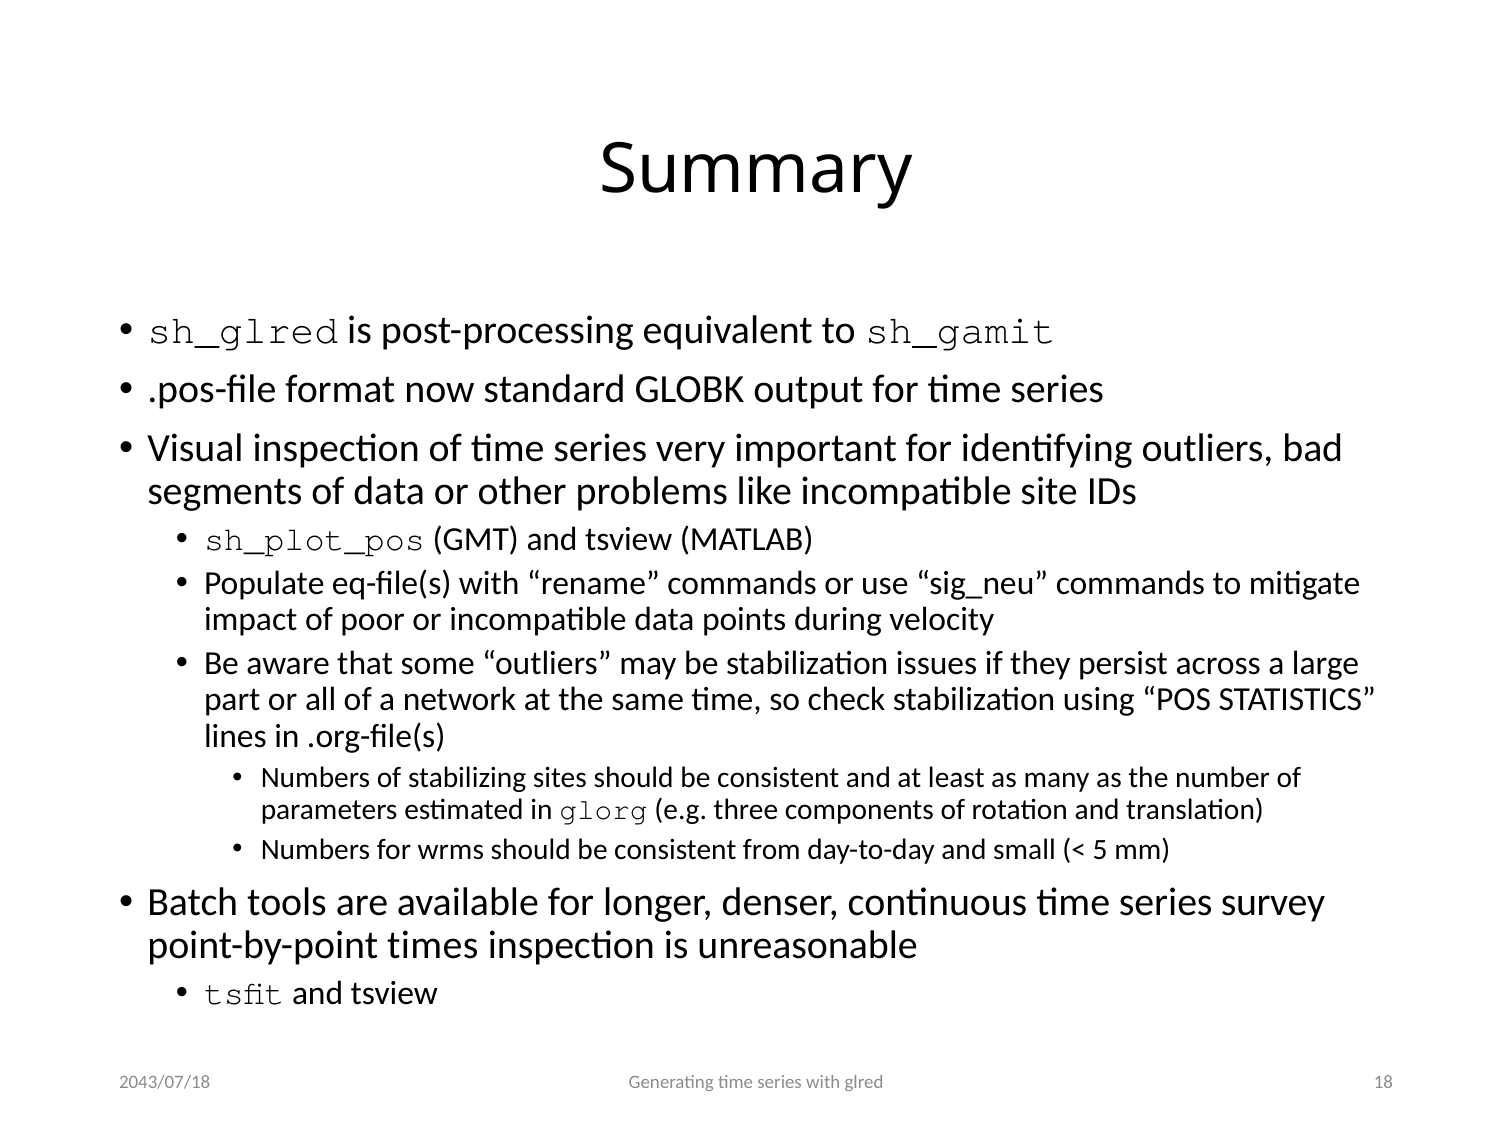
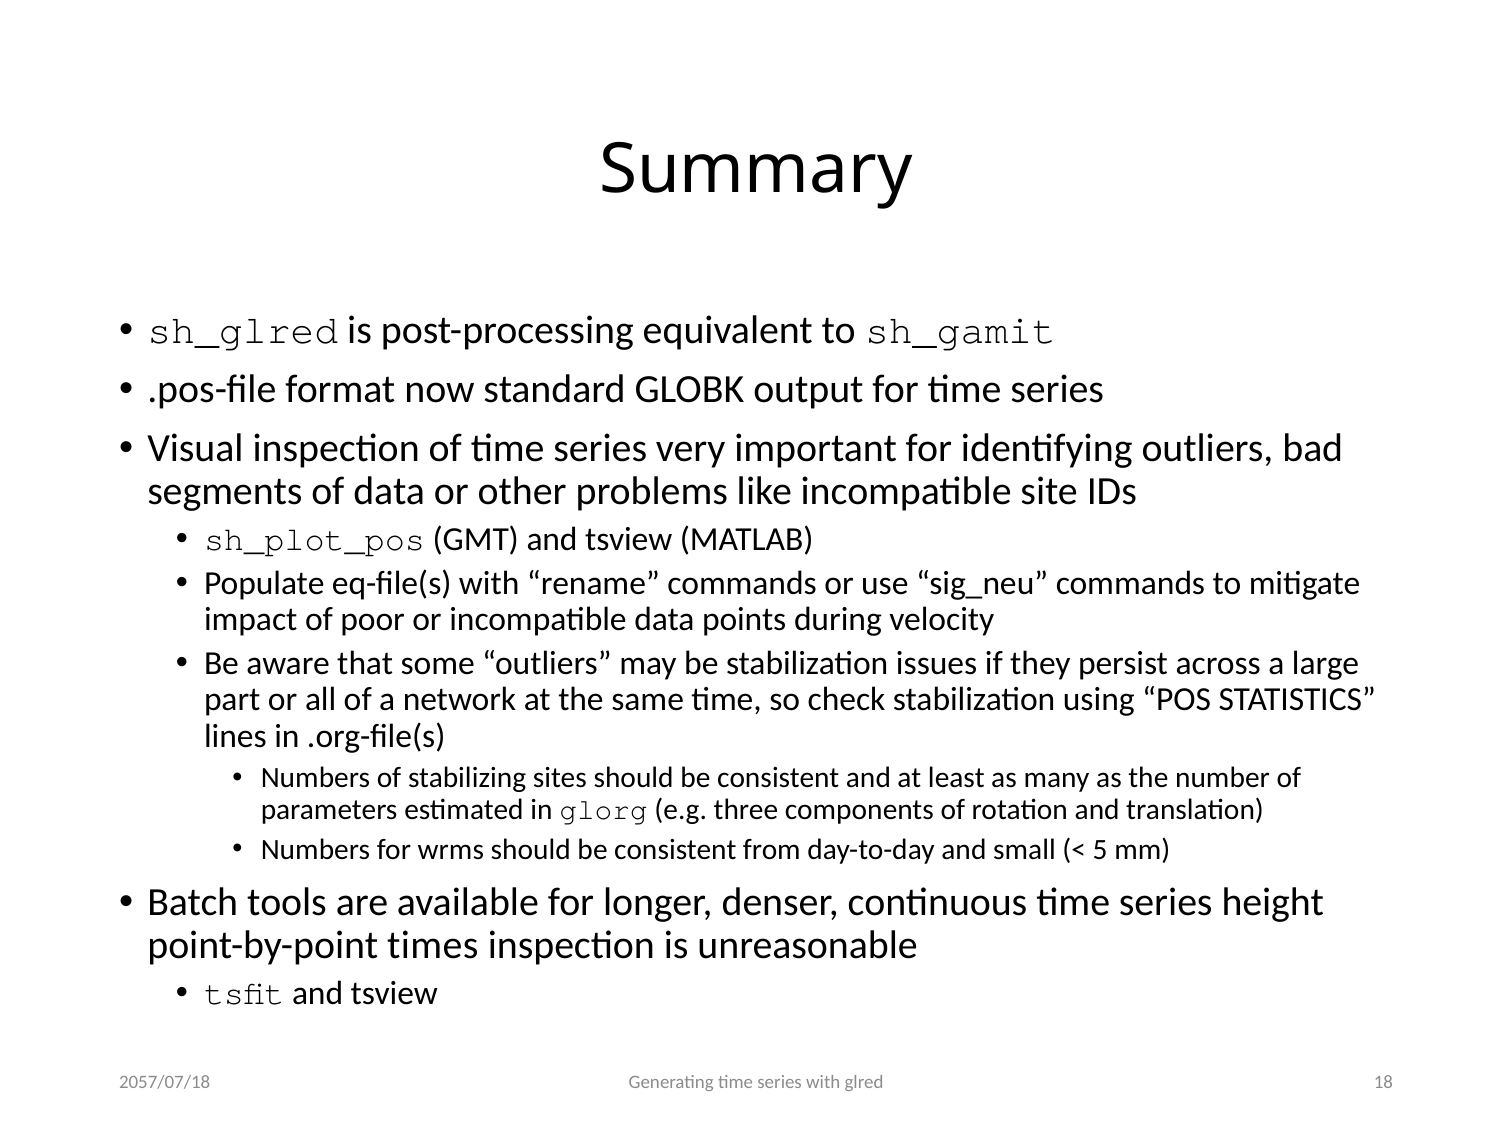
survey: survey -> height
2043/07/18: 2043/07/18 -> 2057/07/18
